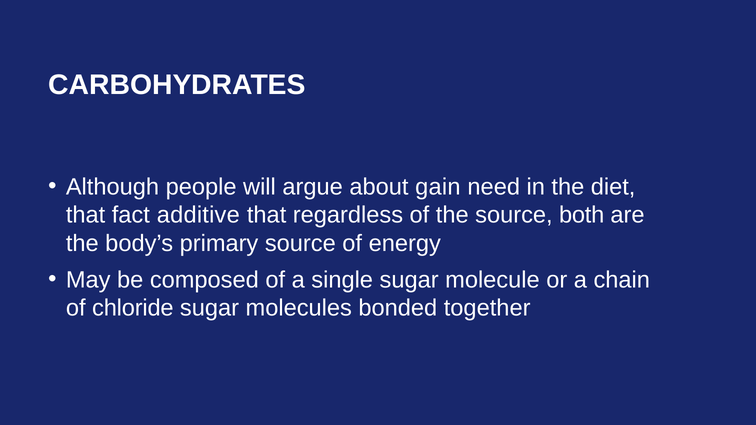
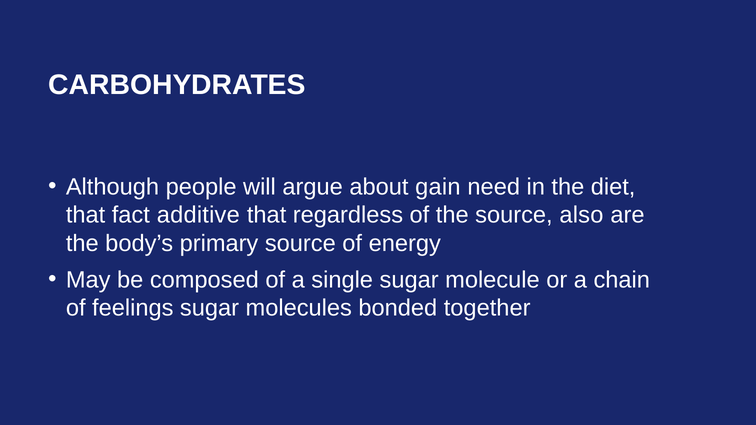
both: both -> also
chloride: chloride -> feelings
